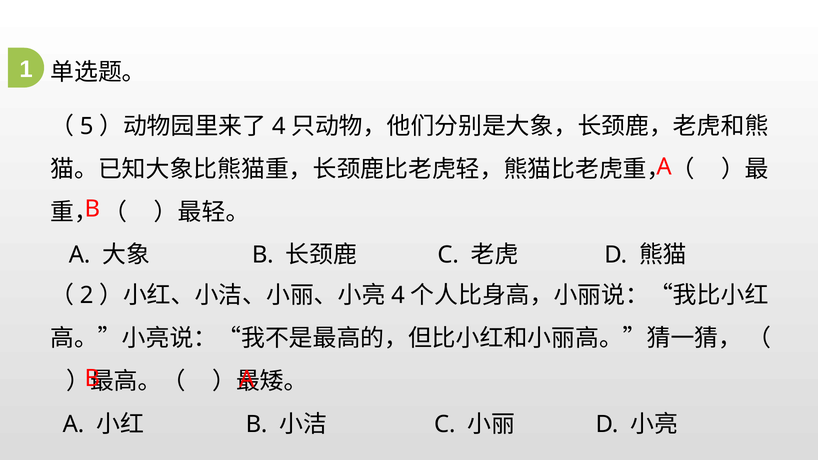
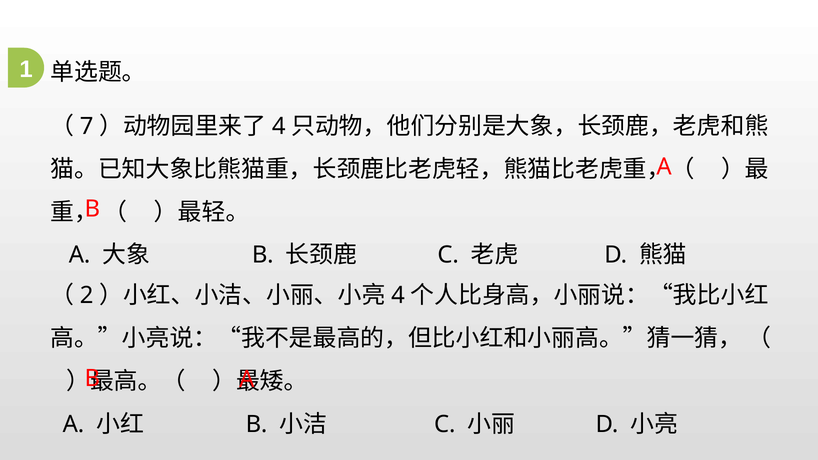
5: 5 -> 7
